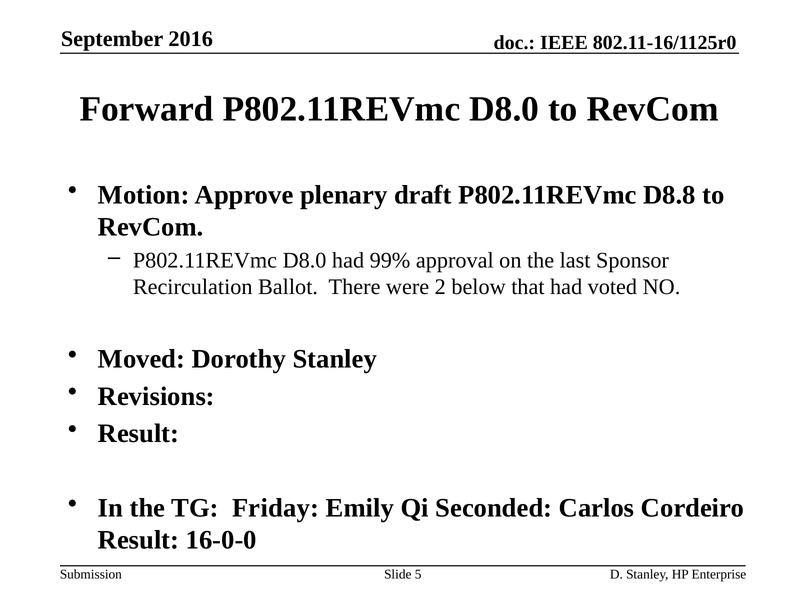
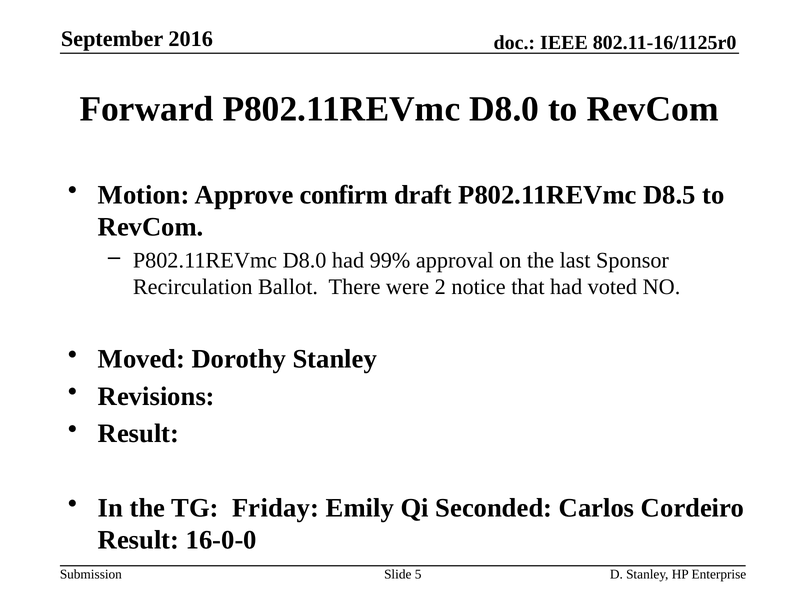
plenary: plenary -> confirm
D8.8: D8.8 -> D8.5
below: below -> notice
